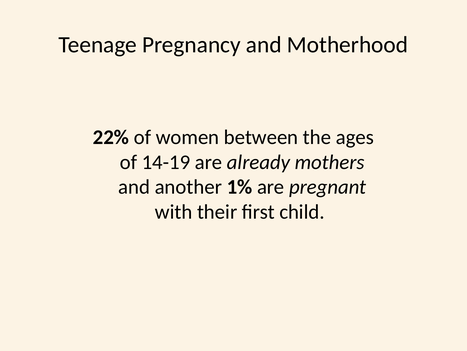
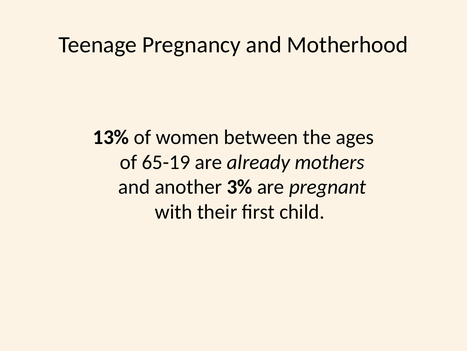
22%: 22% -> 13%
14-19: 14-19 -> 65-19
1%: 1% -> 3%
